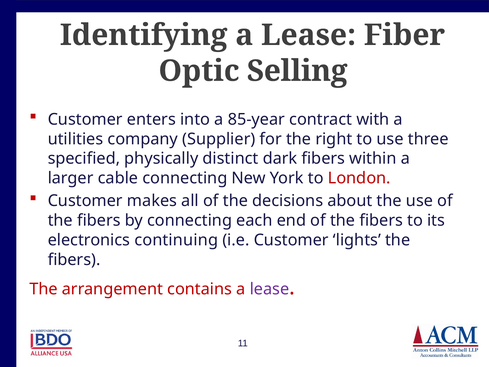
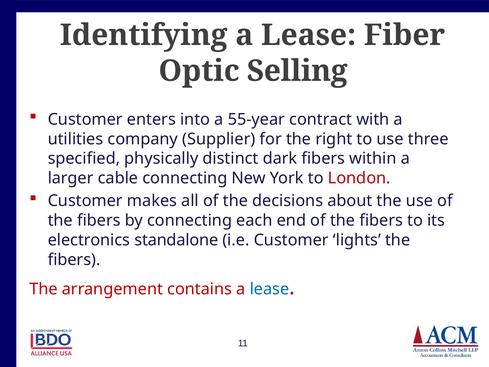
85-year: 85-year -> 55-year
continuing: continuing -> standalone
lease at (269, 289) colour: purple -> blue
